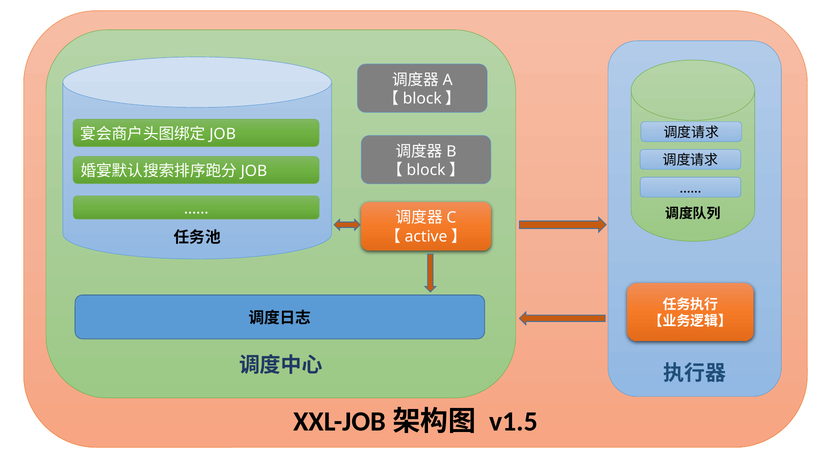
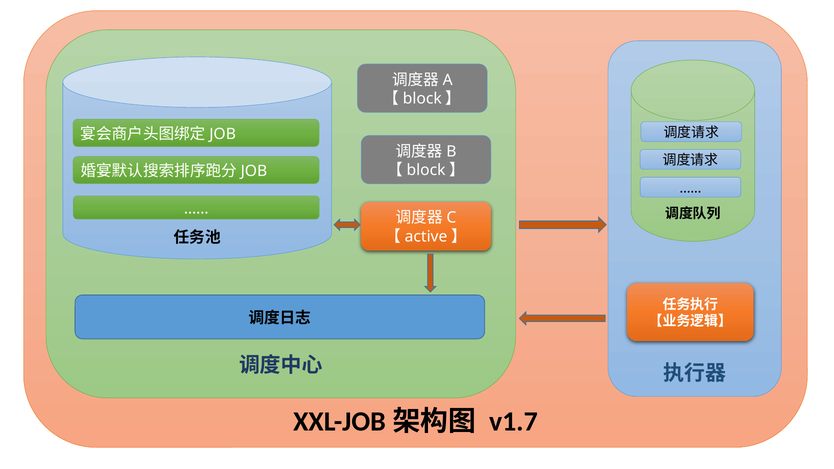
v1.5: v1.5 -> v1.7
